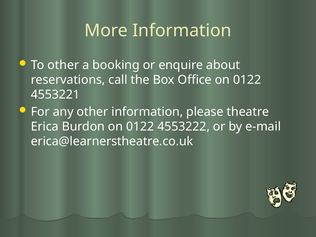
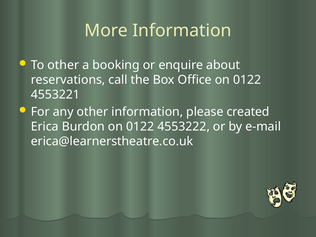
theatre: theatre -> created
